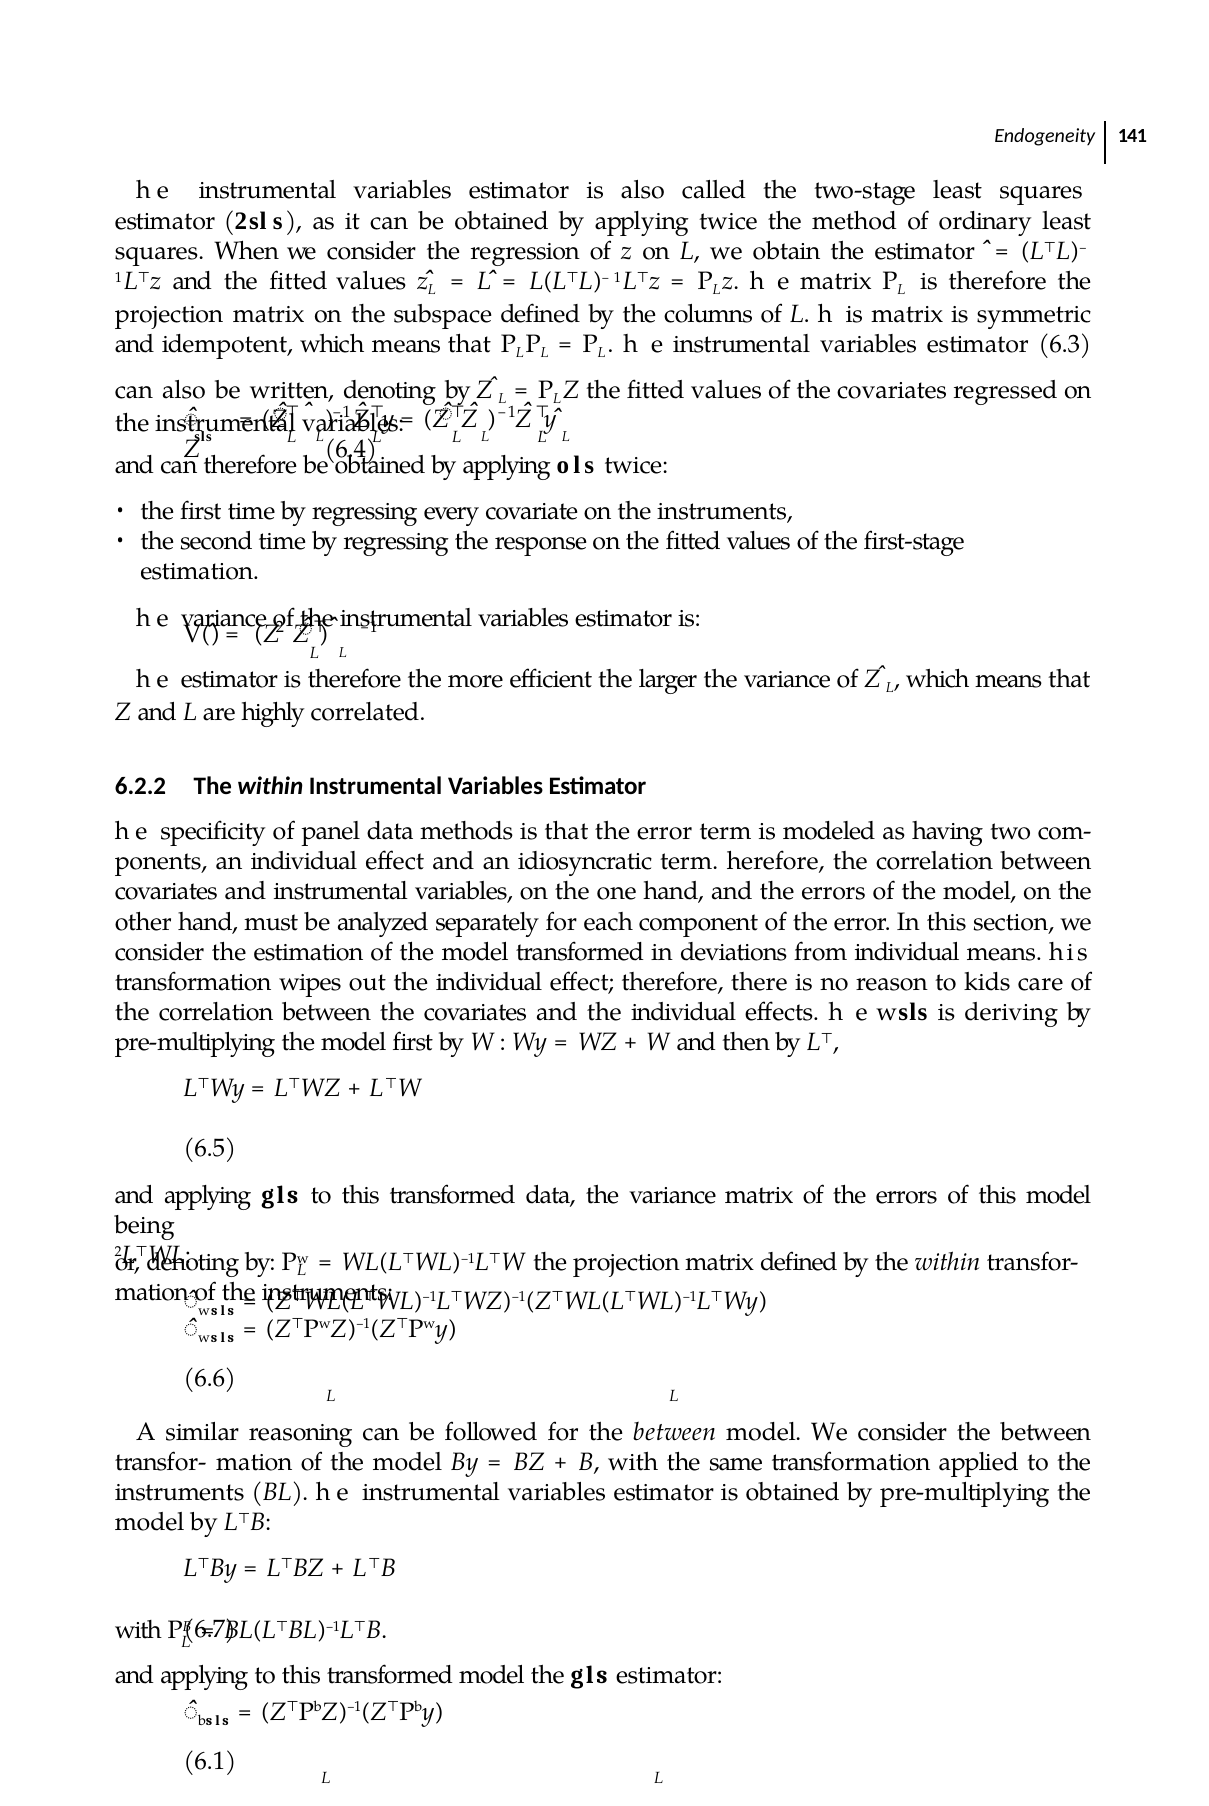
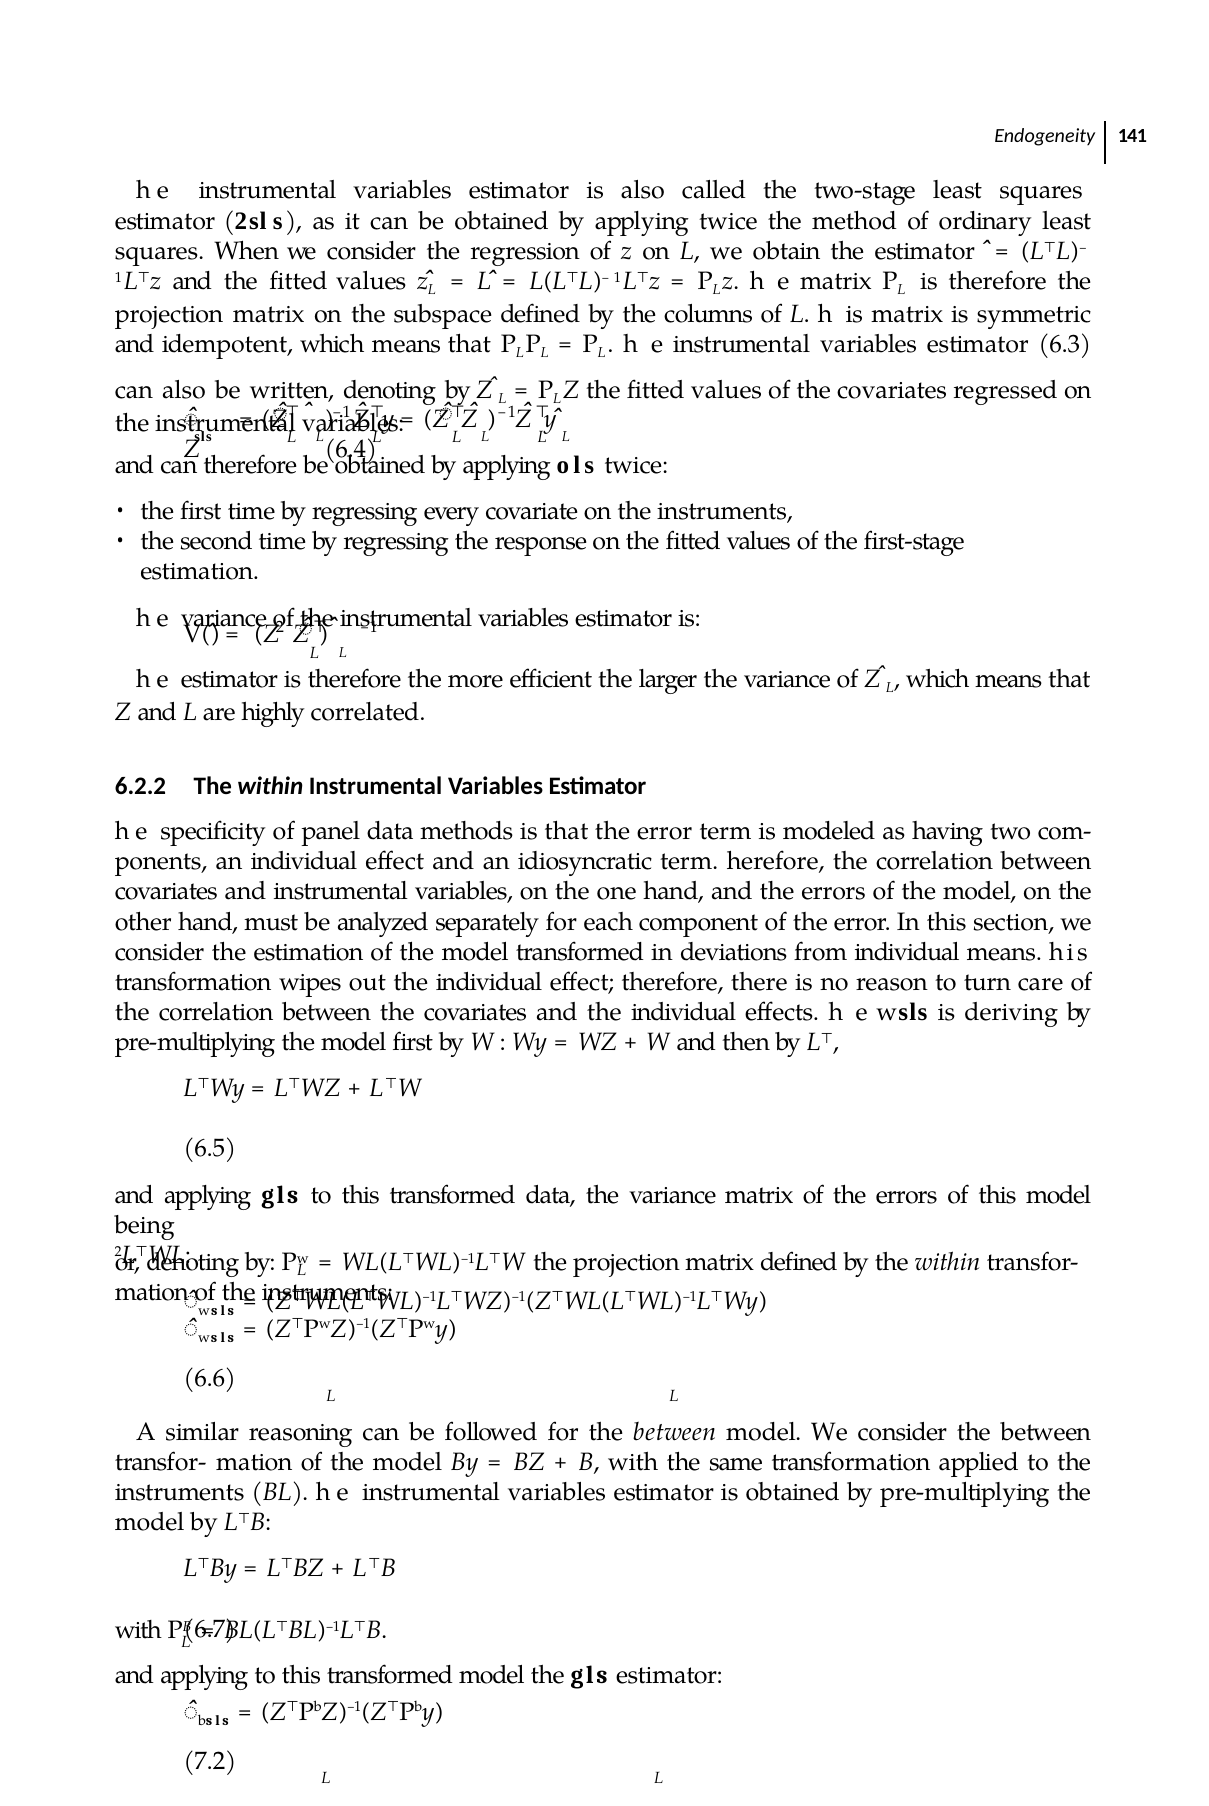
kids: kids -> turn
6.1: 6.1 -> 7.2
